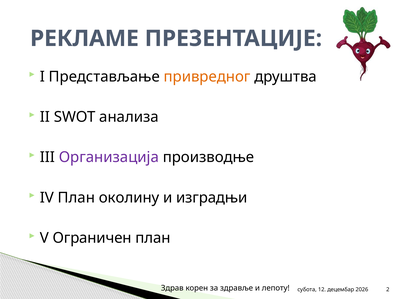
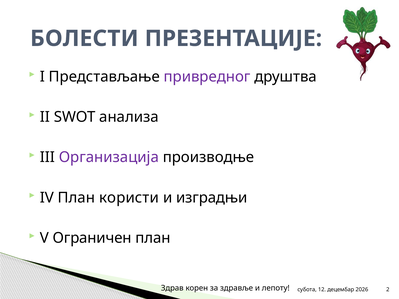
РЕКЛАМЕ: РЕКЛАМЕ -> БОЛЕСТИ
привредног colour: orange -> purple
околину: околину -> користи
